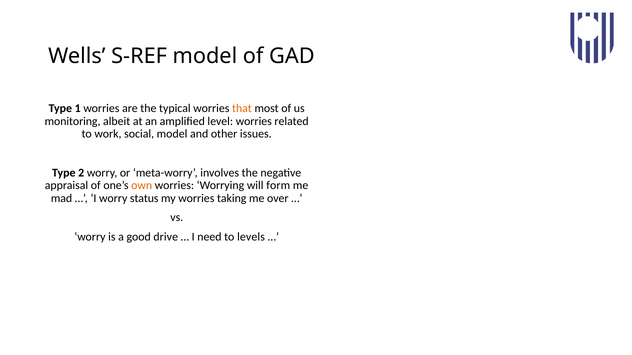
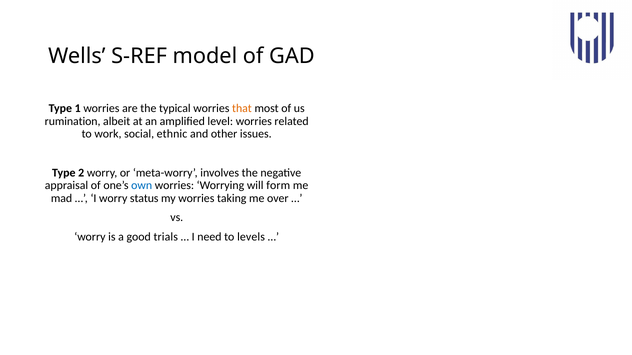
monitoring: monitoring -> rumination
social model: model -> ethnic
own colour: orange -> blue
drive: drive -> trials
